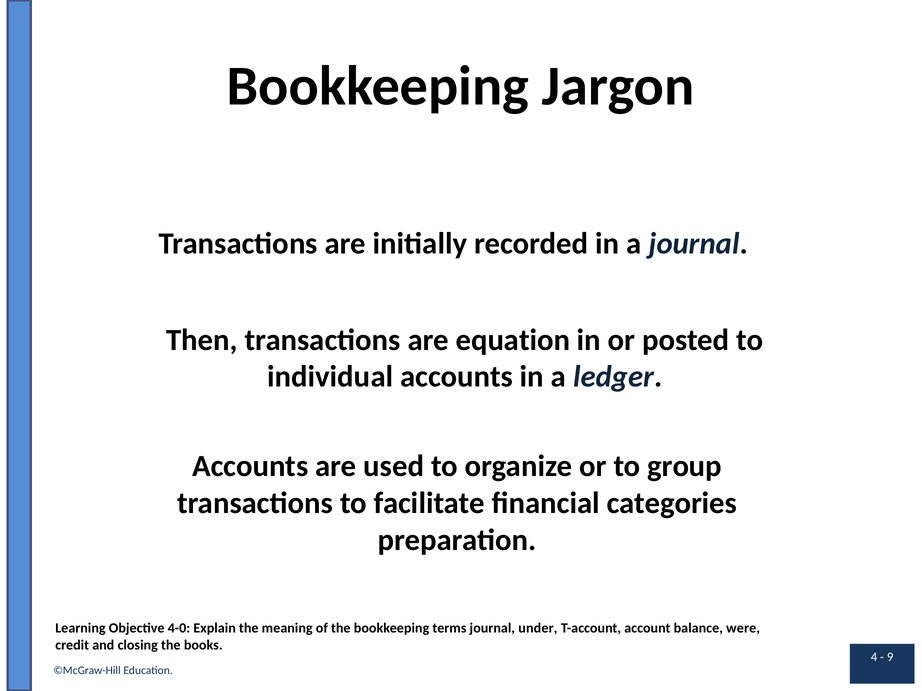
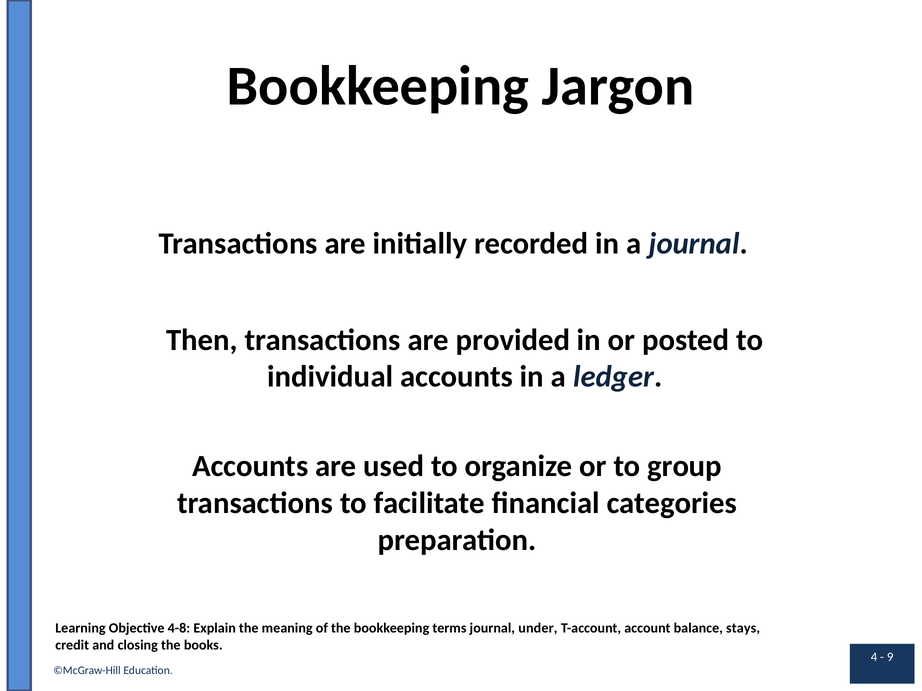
equation: equation -> provided
4-0: 4-0 -> 4-8
were: were -> stays
